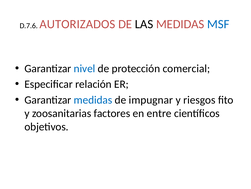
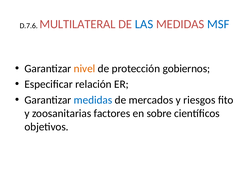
AUTORIZADOS: AUTORIZADOS -> MULTILATERAL
LAS colour: black -> blue
nivel colour: blue -> orange
comercial: comercial -> gobiernos
impugnar: impugnar -> mercados
entre: entre -> sobre
